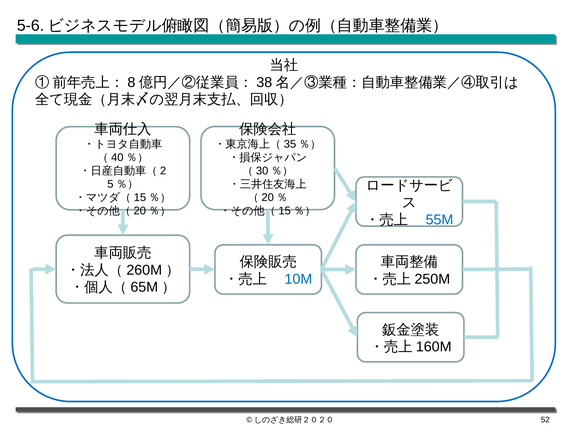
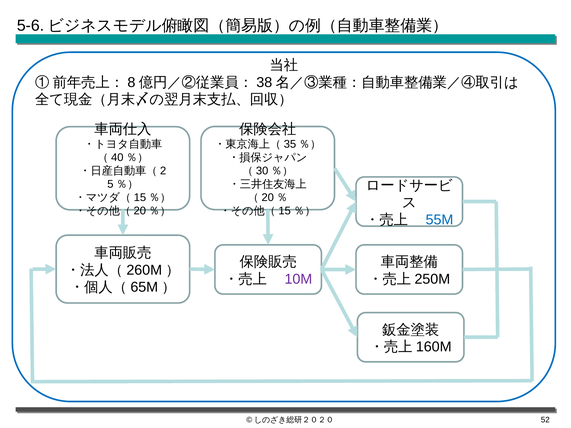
10M colour: blue -> purple
